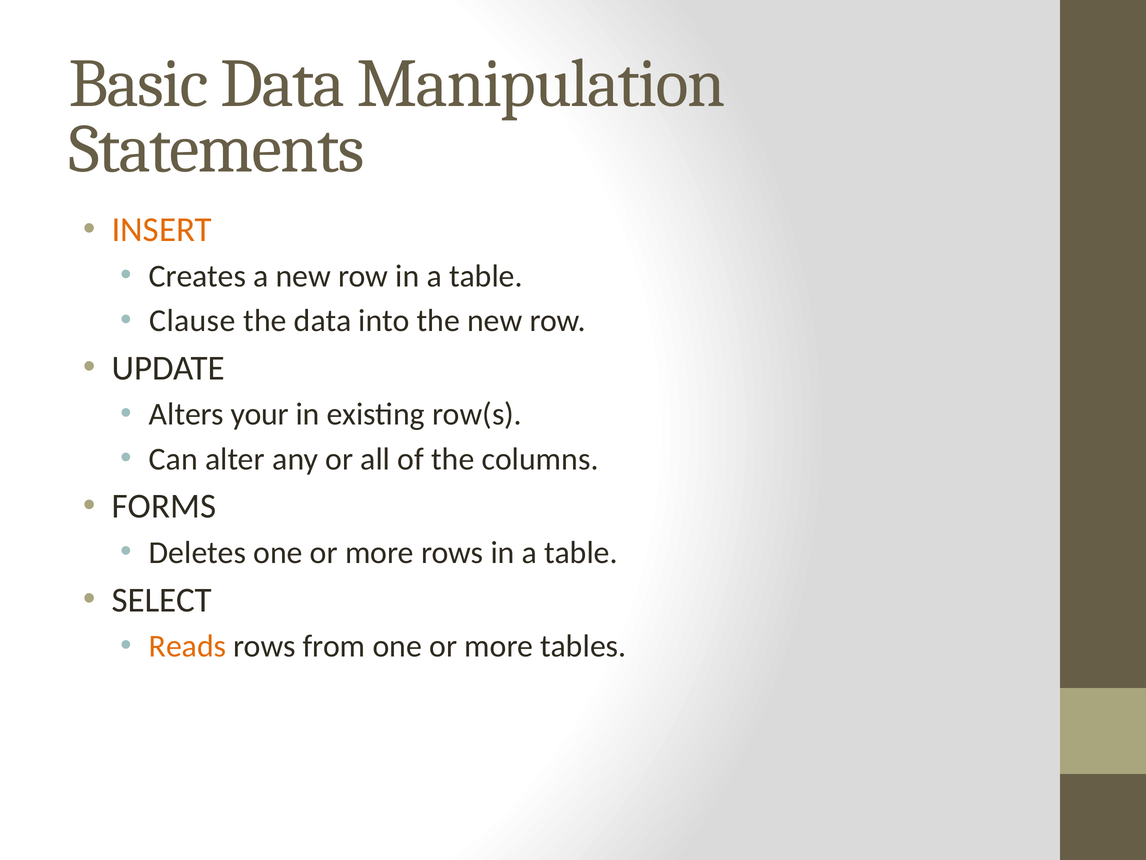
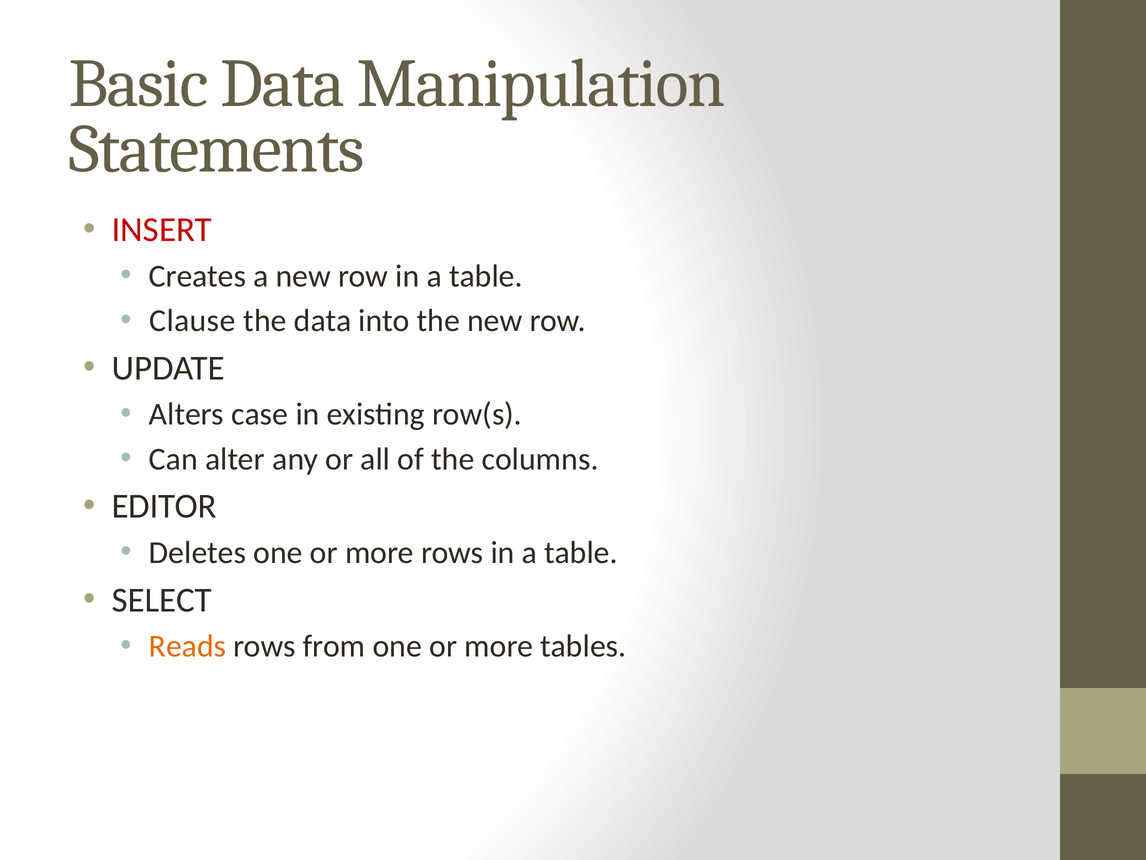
INSERT colour: orange -> red
your: your -> case
FORMS: FORMS -> EDITOR
